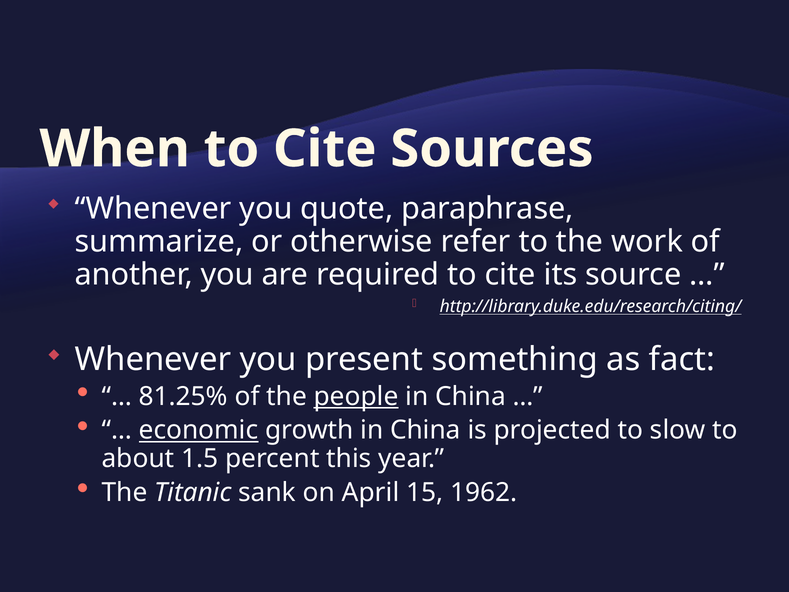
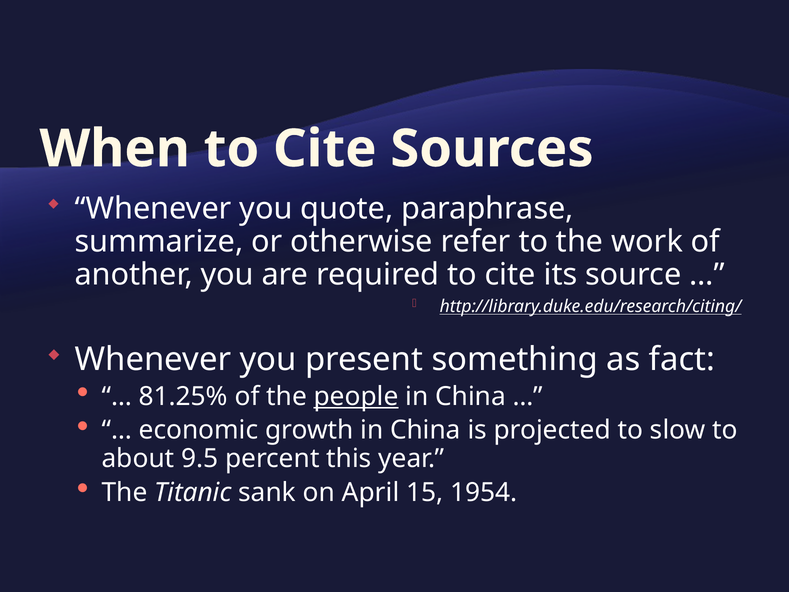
economic underline: present -> none
1.5: 1.5 -> 9.5
1962: 1962 -> 1954
